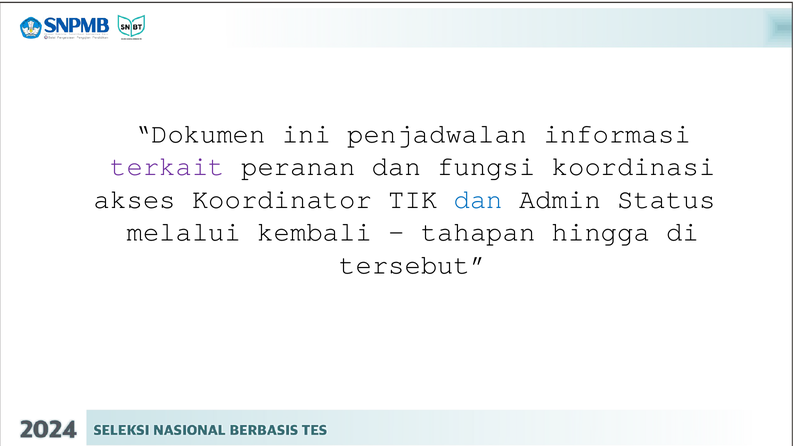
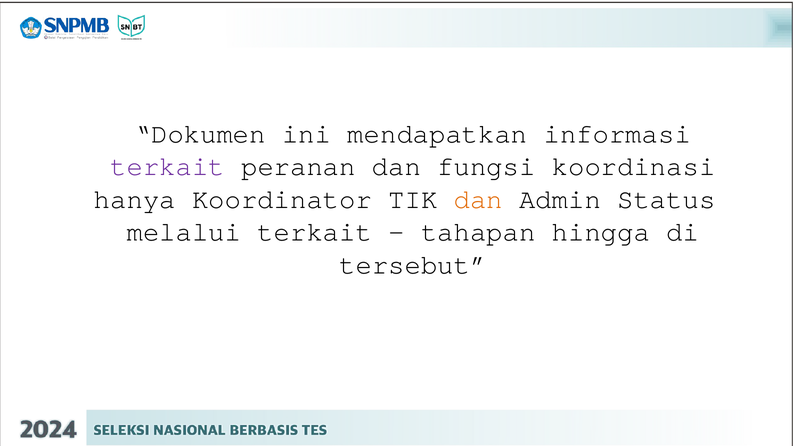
penjadwalan: penjadwalan -> mendapatkan
akses: akses -> hanya
dan at (478, 199) colour: blue -> orange
melalui kembali: kembali -> terkait
